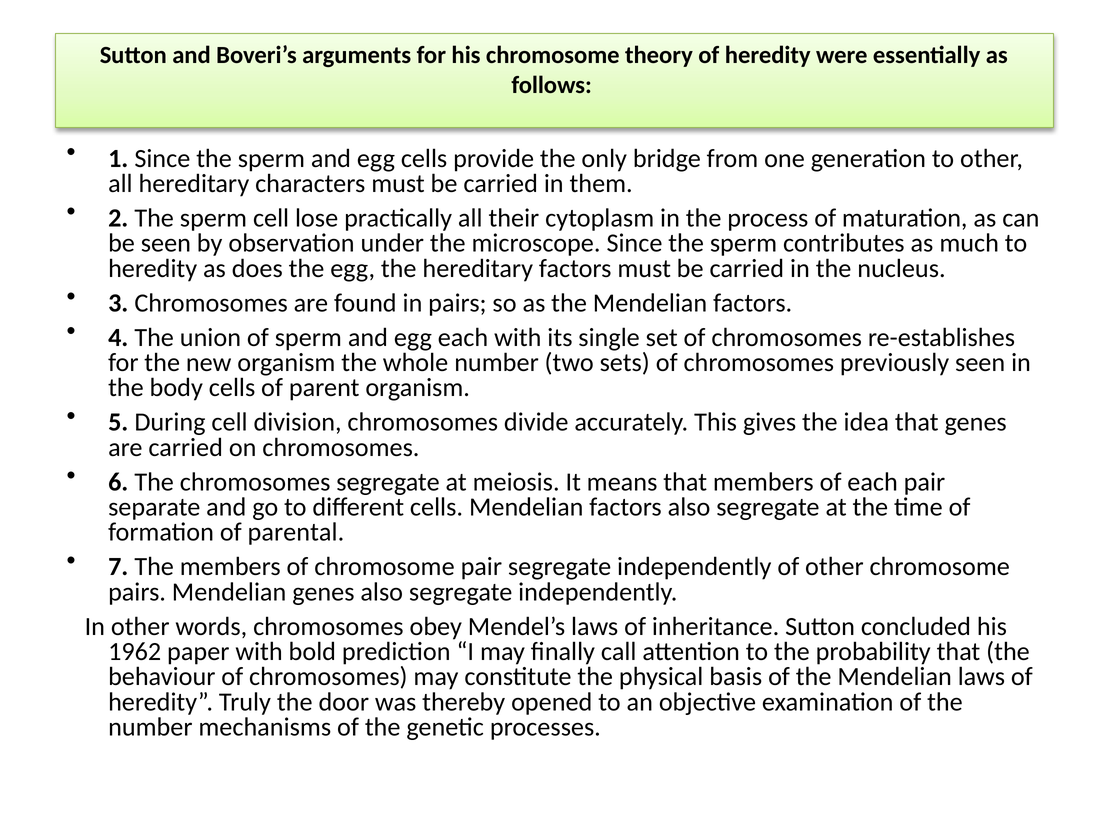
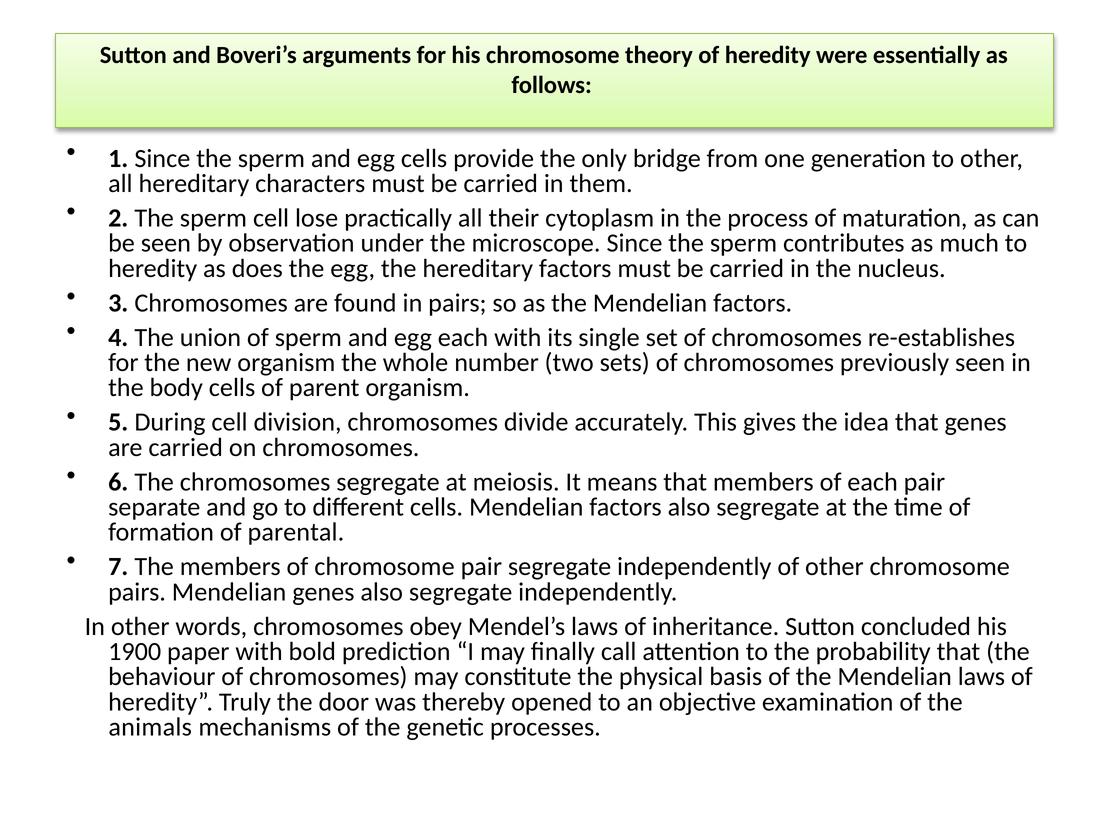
1962: 1962 -> 1900
number at (150, 727): number -> animals
